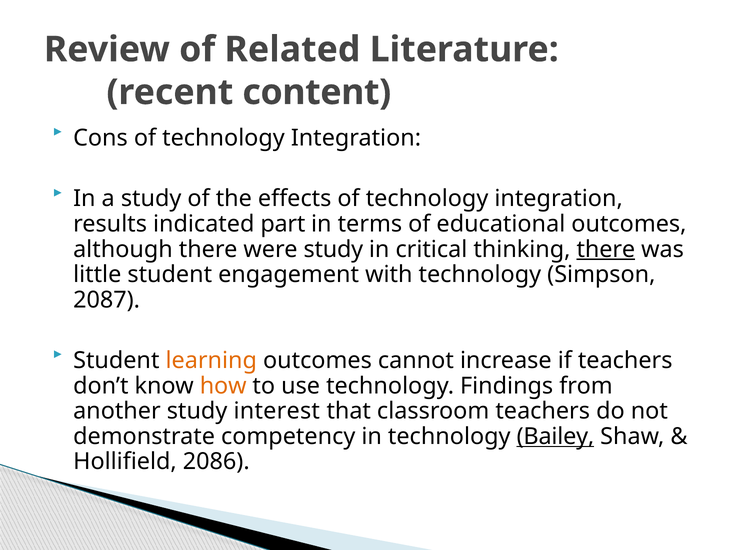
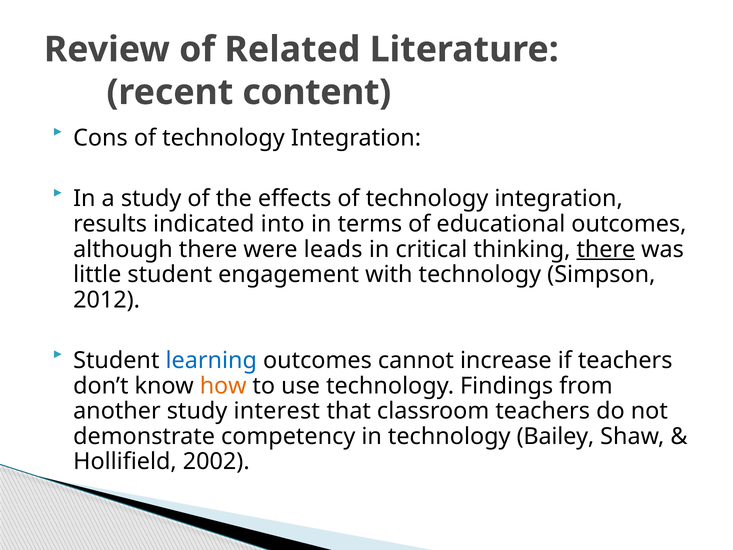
part: part -> into
were study: study -> leads
2087: 2087 -> 2012
learning colour: orange -> blue
Bailey underline: present -> none
2086: 2086 -> 2002
